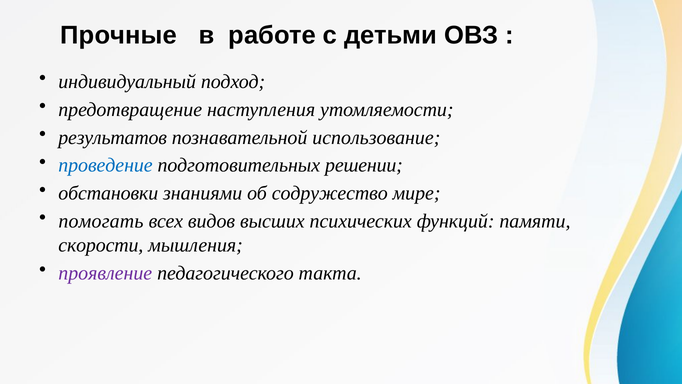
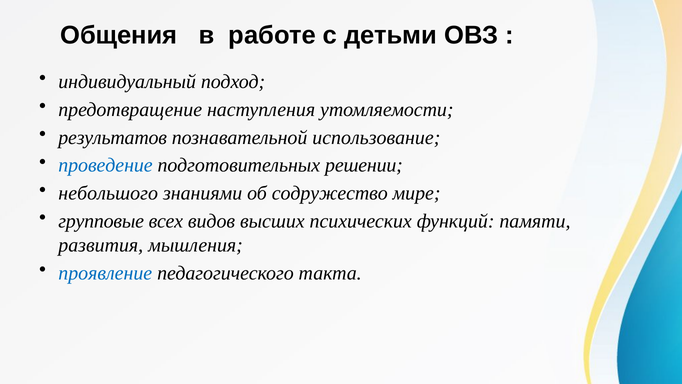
Прочные: Прочные -> Общения
обстановки: обстановки -> небольшого
помогать: помогать -> групповые
скорости: скорости -> развития
проявление colour: purple -> blue
